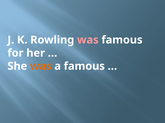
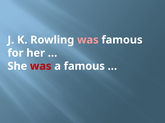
was at (41, 67) colour: orange -> red
